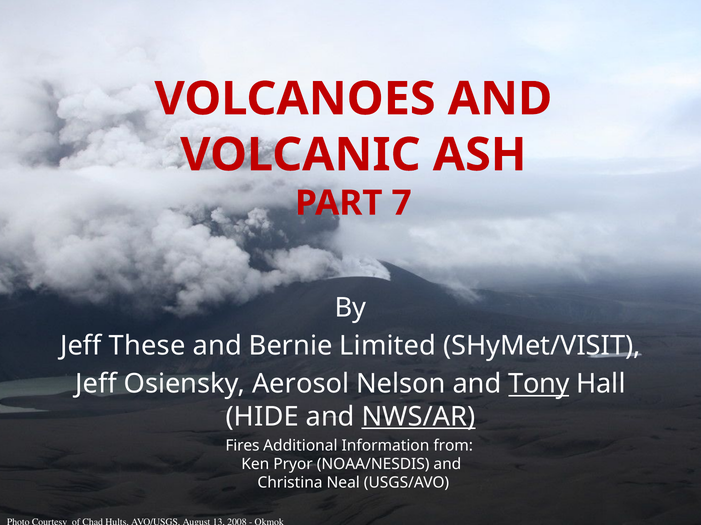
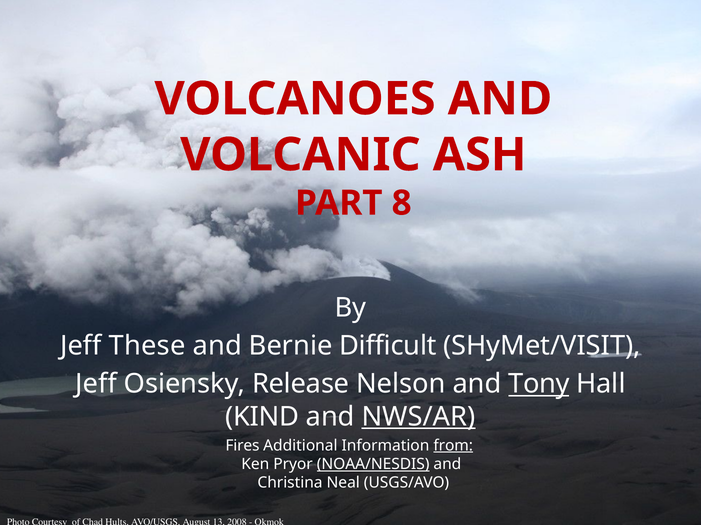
7: 7 -> 8
Limited: Limited -> Difficult
Aerosol: Aerosol -> Release
HIDE: HIDE -> KIND
from underline: none -> present
NOAA/NESDIS underline: none -> present
